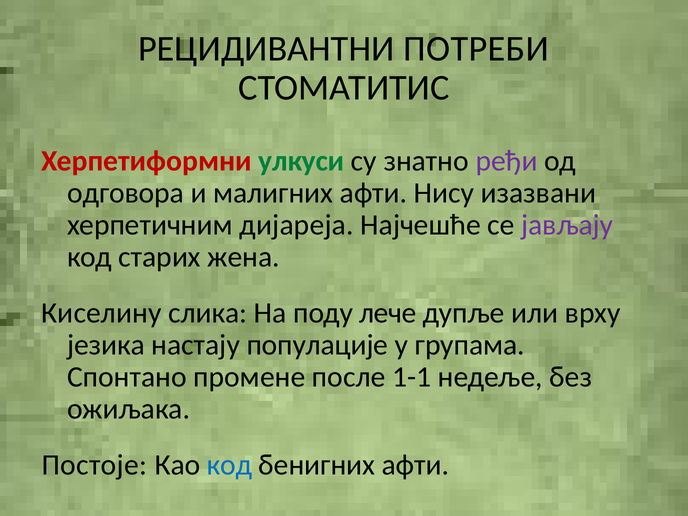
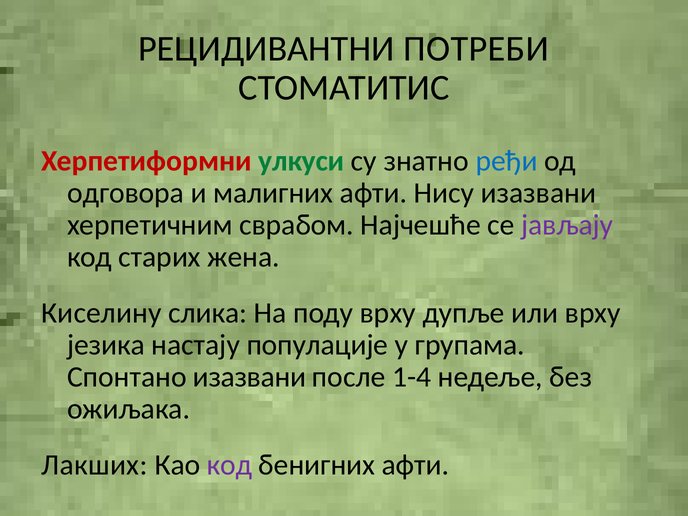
ређи colour: purple -> blue
дијареја: дијареја -> сврабом
поду лече: лече -> врху
Спонтано промене: промене -> изазвани
1-1: 1-1 -> 1-4
Постоје: Постоје -> Лакших
код at (230, 465) colour: blue -> purple
